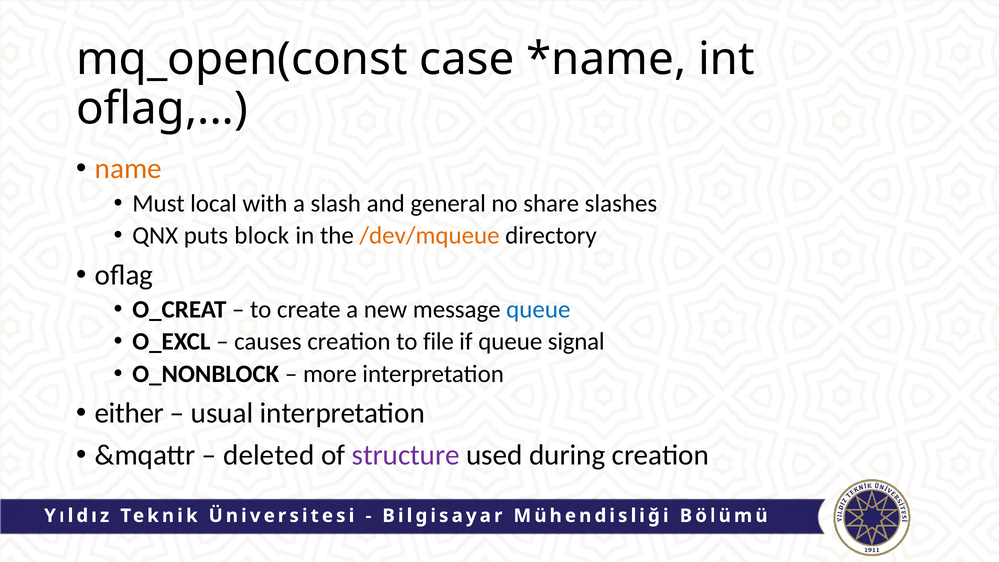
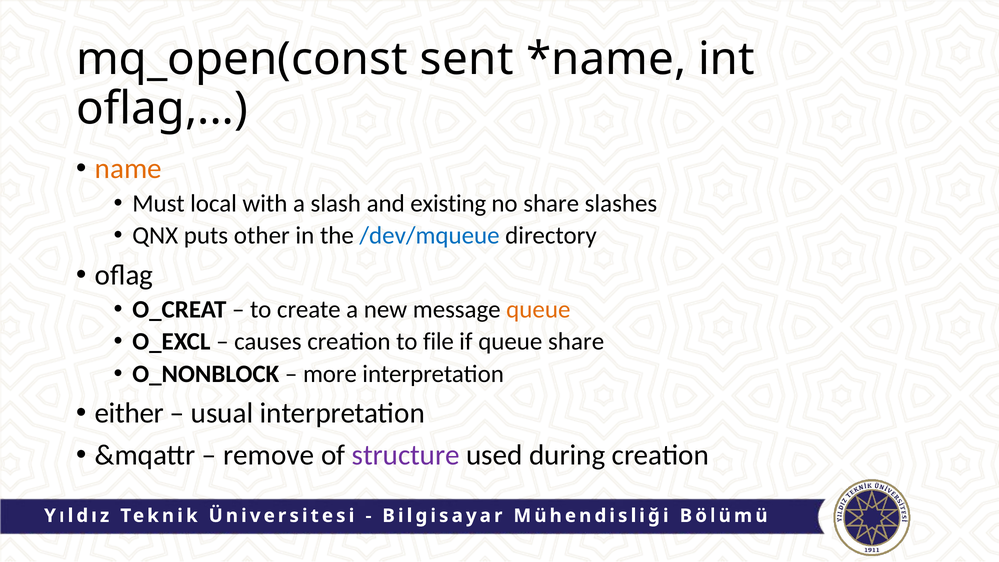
case: case -> sent
general: general -> existing
block: block -> other
/dev/mqueue colour: orange -> blue
queue at (538, 309) colour: blue -> orange
queue signal: signal -> share
deleted: deleted -> remove
